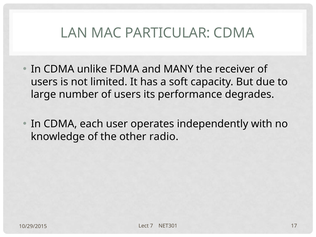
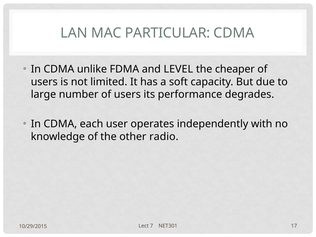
MANY: MANY -> LEVEL
receiver: receiver -> cheaper
